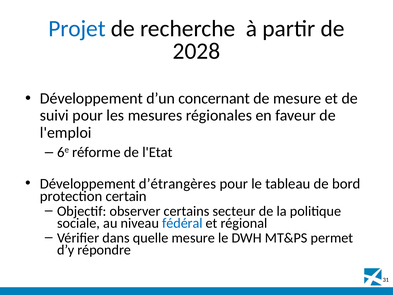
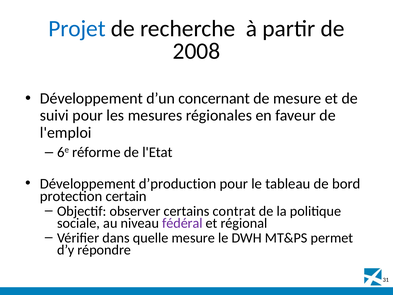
2028: 2028 -> 2008
d’étrangères: d’étrangères -> d’production
secteur: secteur -> contrat
fédéral colour: blue -> purple
